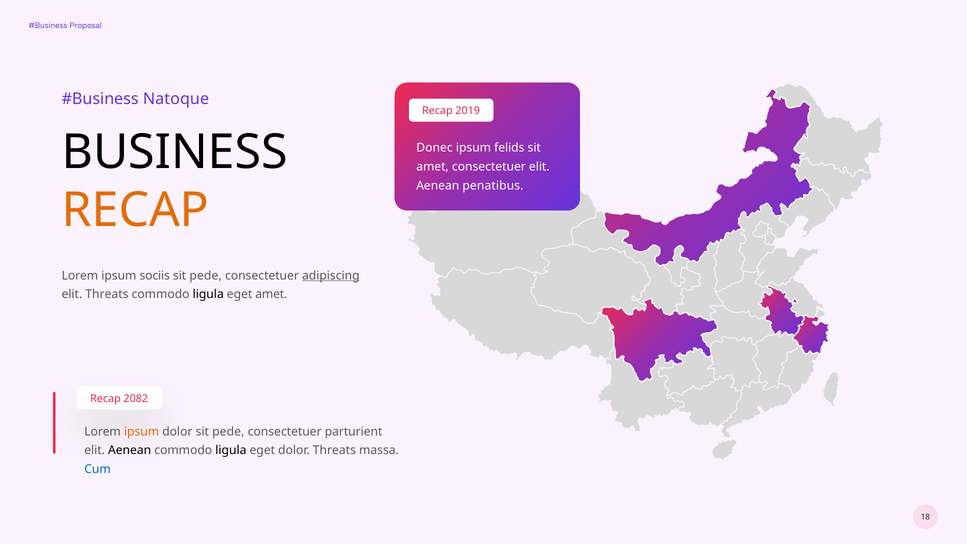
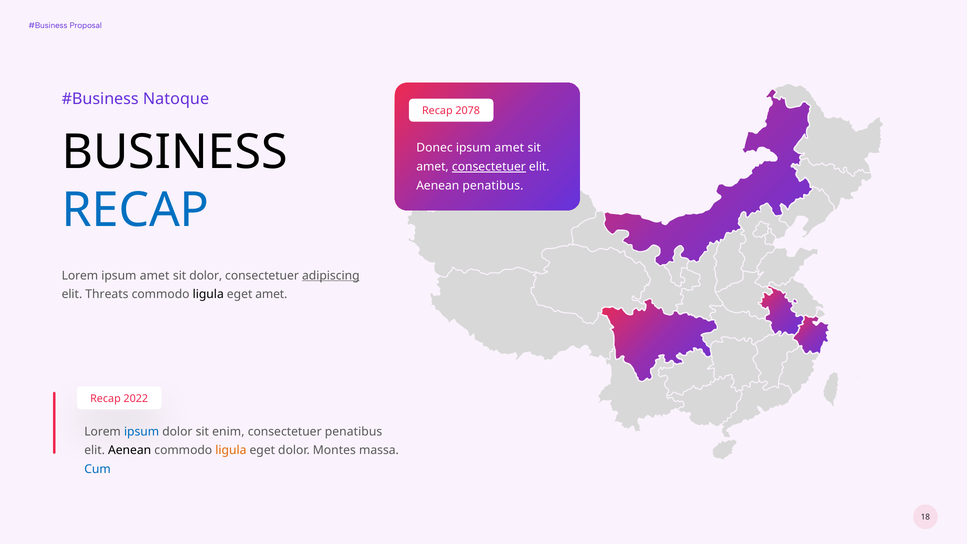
2019: 2019 -> 2078
felids at (509, 148): felids -> amet
consectetuer at (489, 167) underline: none -> present
RECAP at (135, 210) colour: orange -> blue
Lorem ipsum sociis: sociis -> amet
pede at (206, 276): pede -> dolor
2082: 2082 -> 2022
ipsum at (142, 432) colour: orange -> blue
dolor sit pede: pede -> enim
consectetuer parturient: parturient -> penatibus
ligula at (231, 450) colour: black -> orange
dolor Threats: Threats -> Montes
